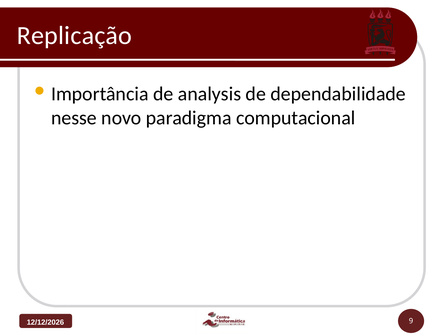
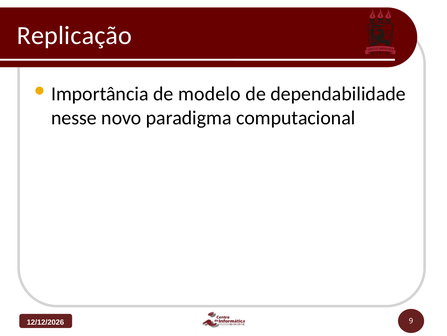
analysis: analysis -> modelo
